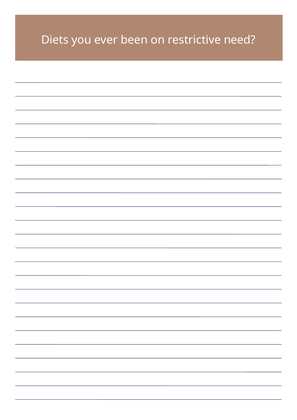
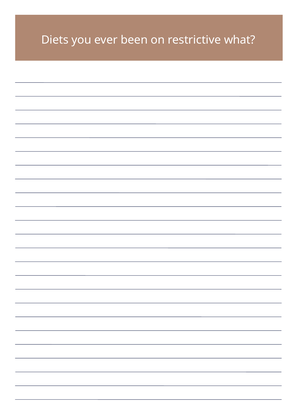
need: need -> what
